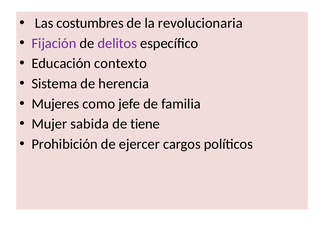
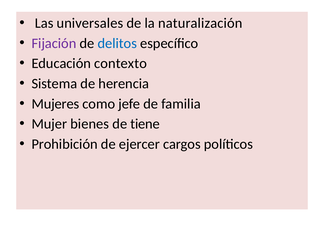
costumbres: costumbres -> universales
revolucionaria: revolucionaria -> naturalización
delitos colour: purple -> blue
sabida: sabida -> bienes
